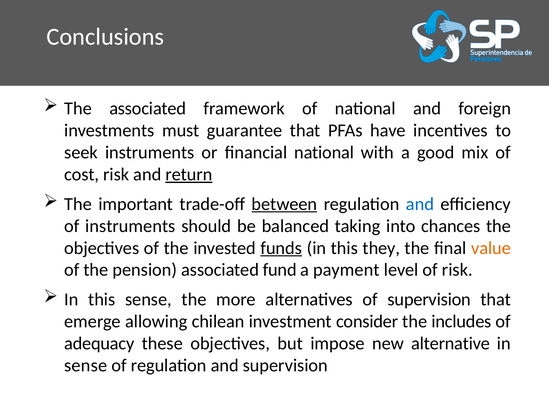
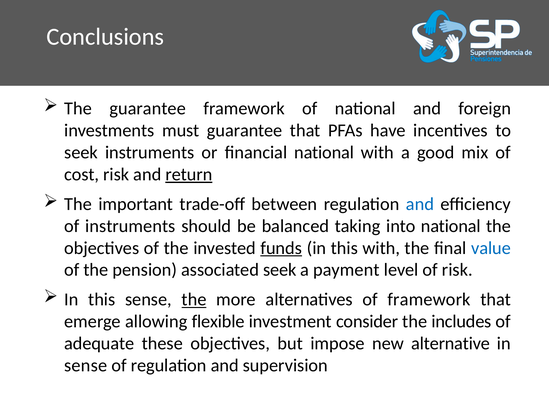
The associated: associated -> guarantee
between underline: present -> none
into chances: chances -> national
this they: they -> with
value colour: orange -> blue
associated fund: fund -> seek
the at (194, 299) underline: none -> present
of supervision: supervision -> framework
chilean: chilean -> flexible
adequacy: adequacy -> adequate
